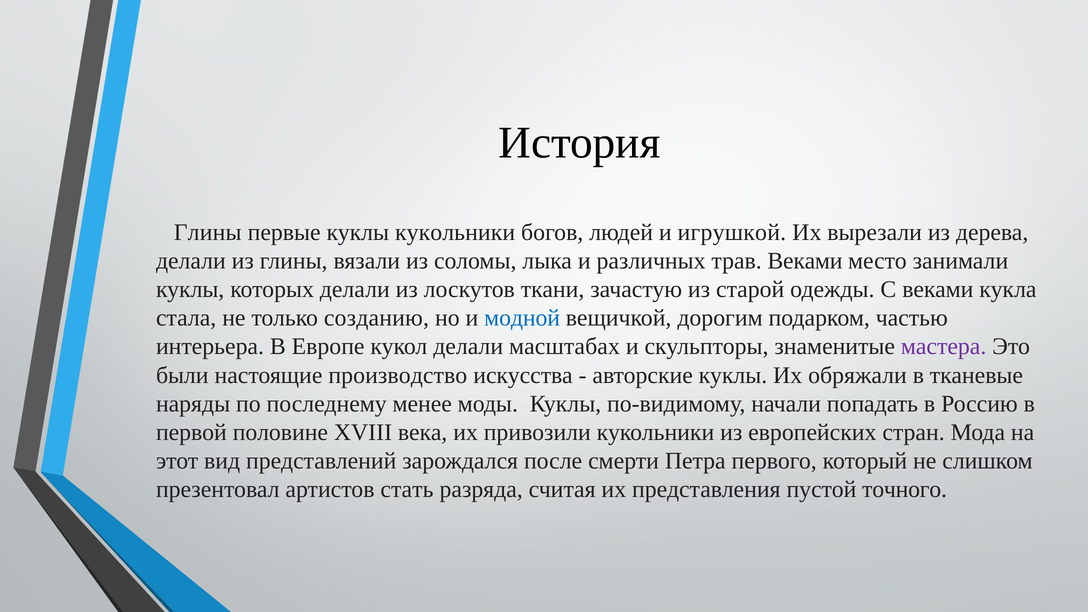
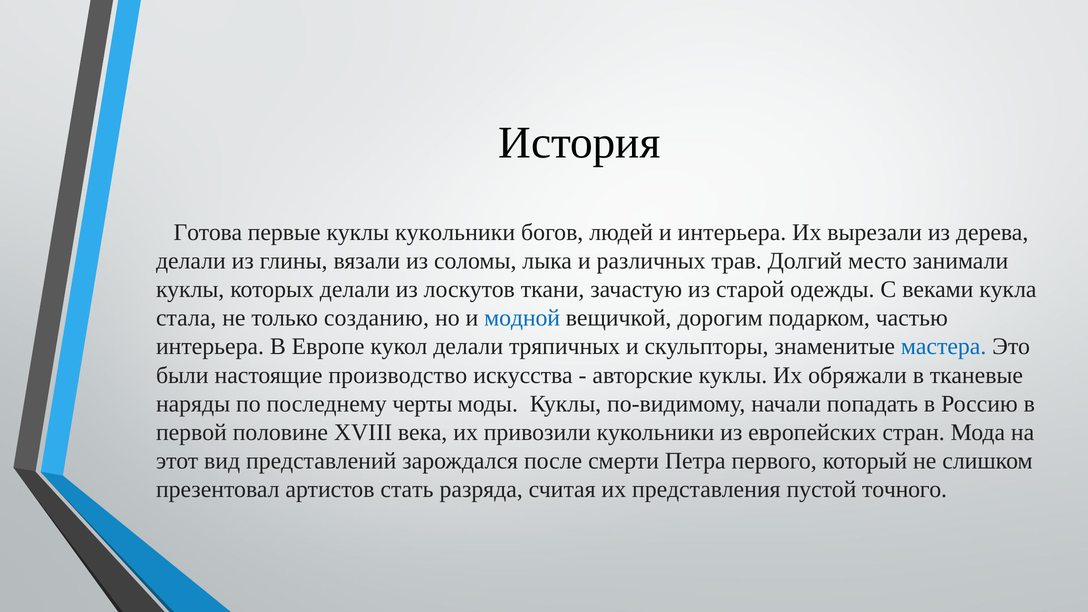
Глины at (208, 232): Глины -> Готова
и игрушкой: игрушкой -> интерьера
трав Веками: Веками -> Долгий
масштабах: масштабах -> тряпичных
мастера colour: purple -> blue
менее: менее -> черты
